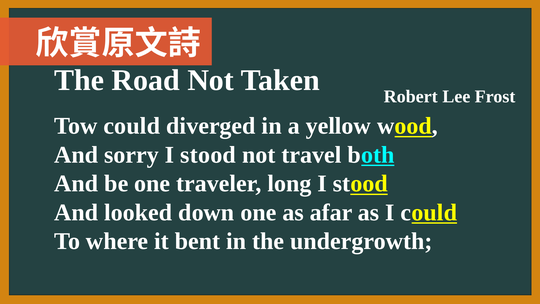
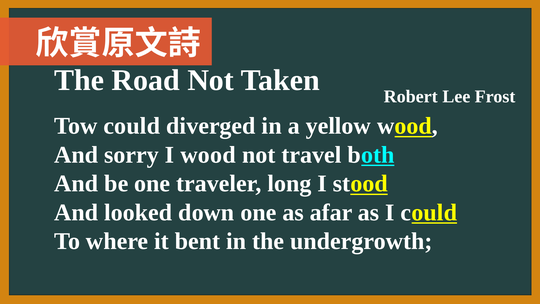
sorry I stood: stood -> wood
